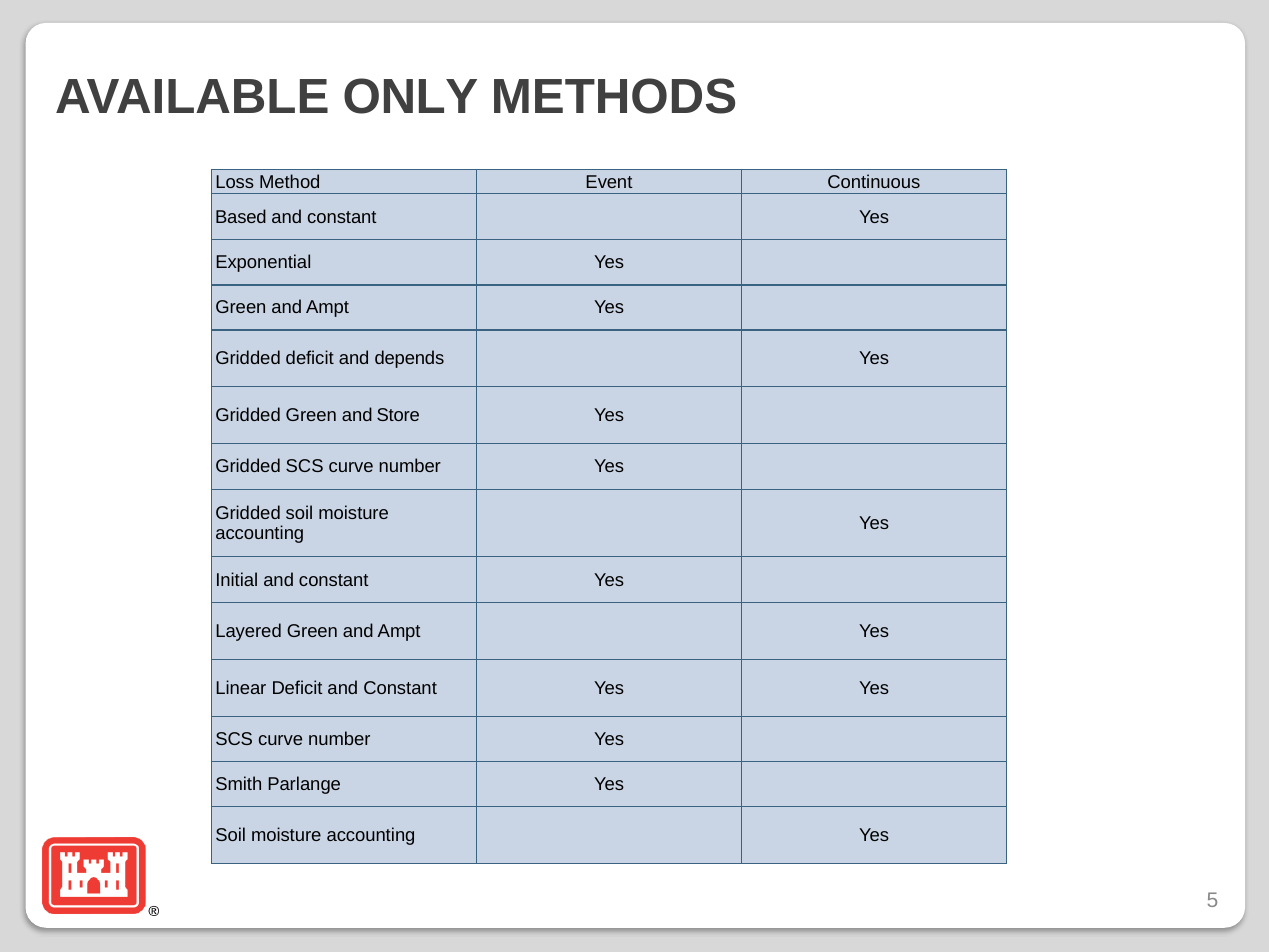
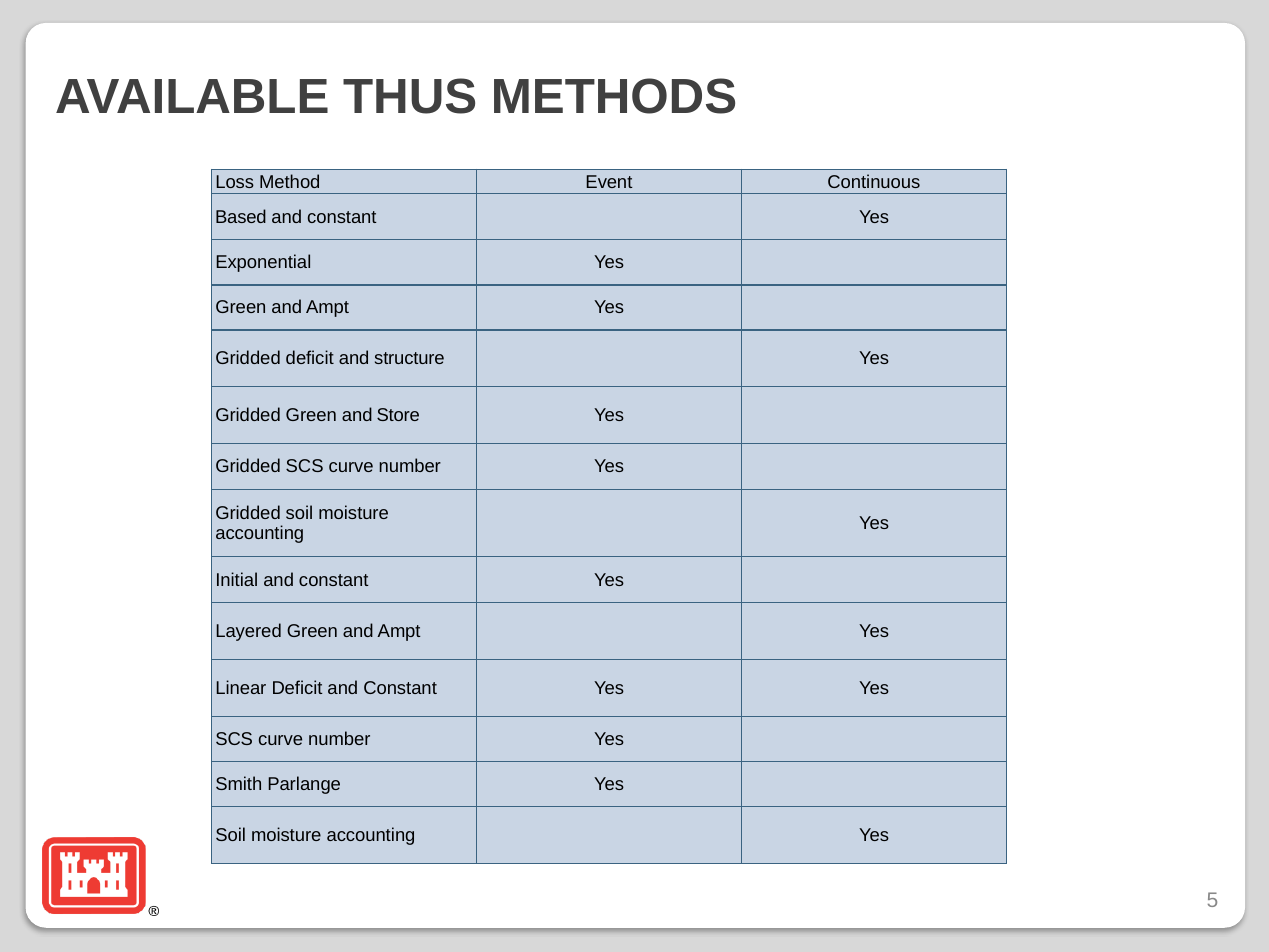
ONLY: ONLY -> THUS
depends: depends -> structure
